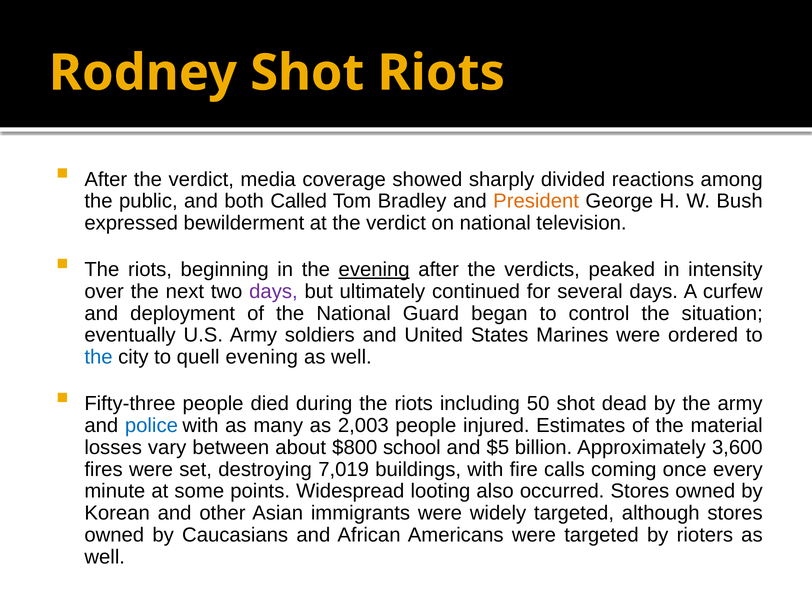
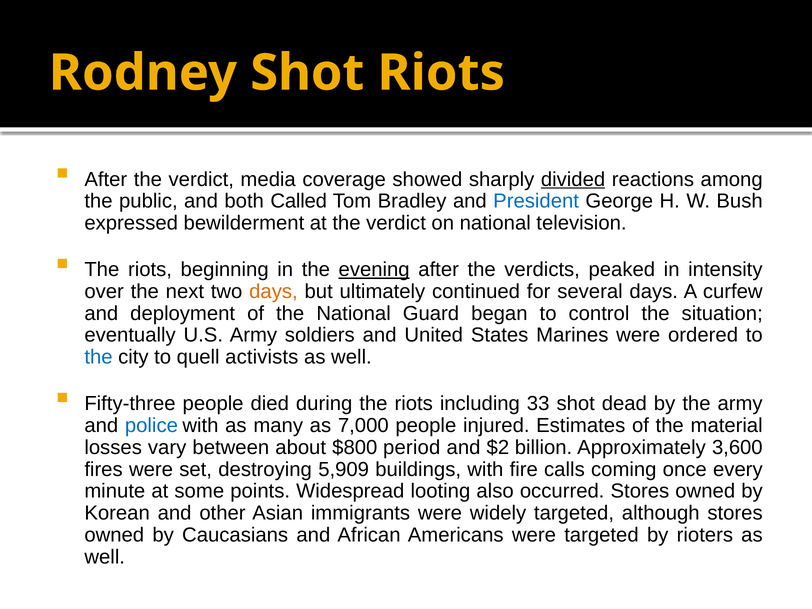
divided underline: none -> present
President colour: orange -> blue
days at (273, 291) colour: purple -> orange
quell evening: evening -> activists
50: 50 -> 33
2,003: 2,003 -> 7,000
school: school -> period
$5: $5 -> $2
7,019: 7,019 -> 5,909
